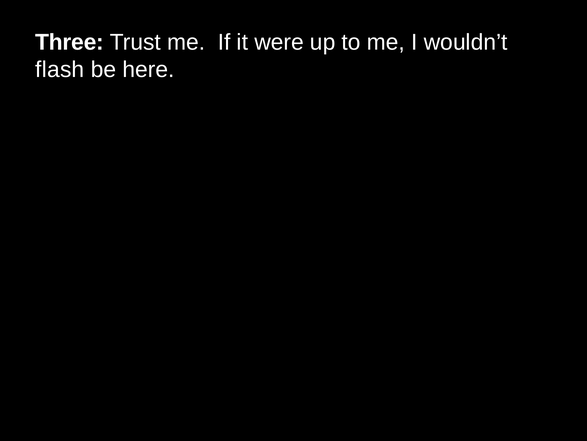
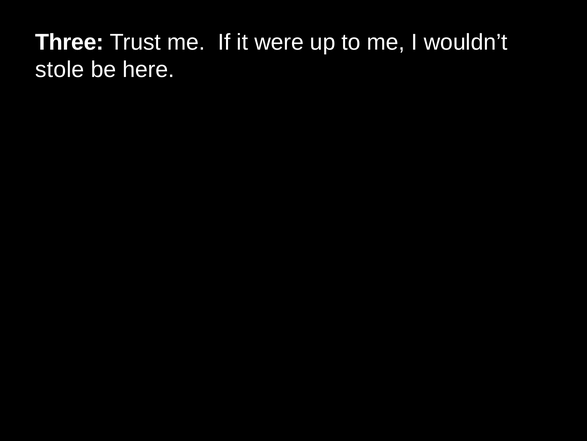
flash: flash -> stole
